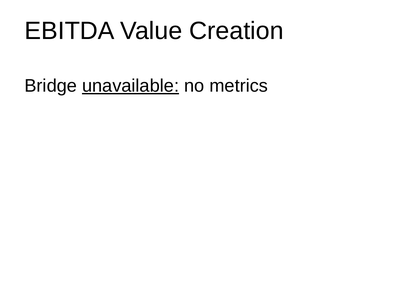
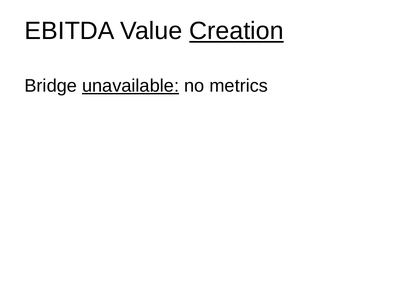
Creation underline: none -> present
